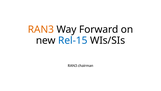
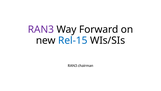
RAN3 at (41, 29) colour: orange -> purple
